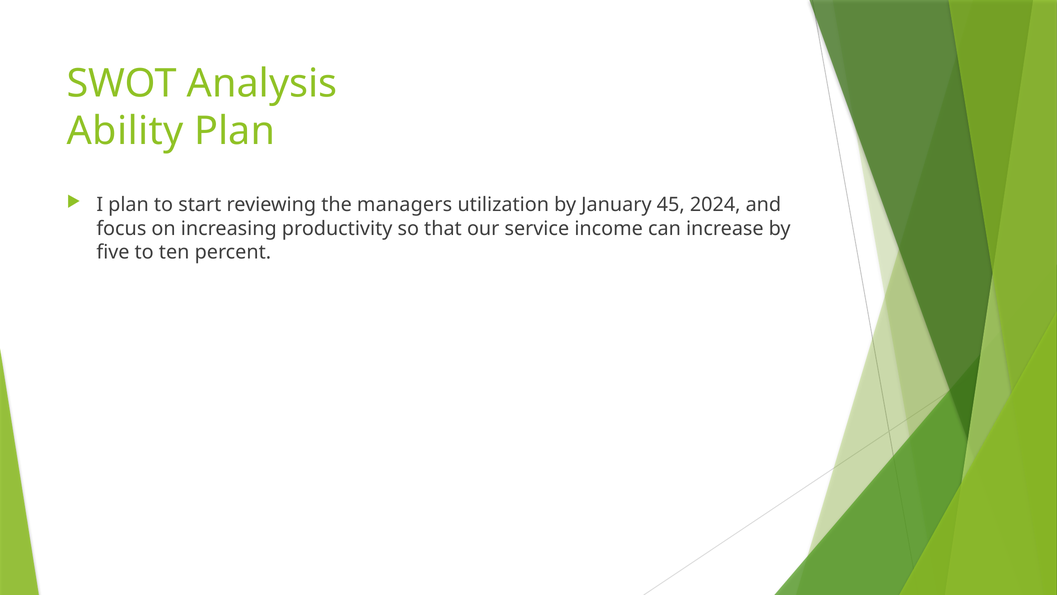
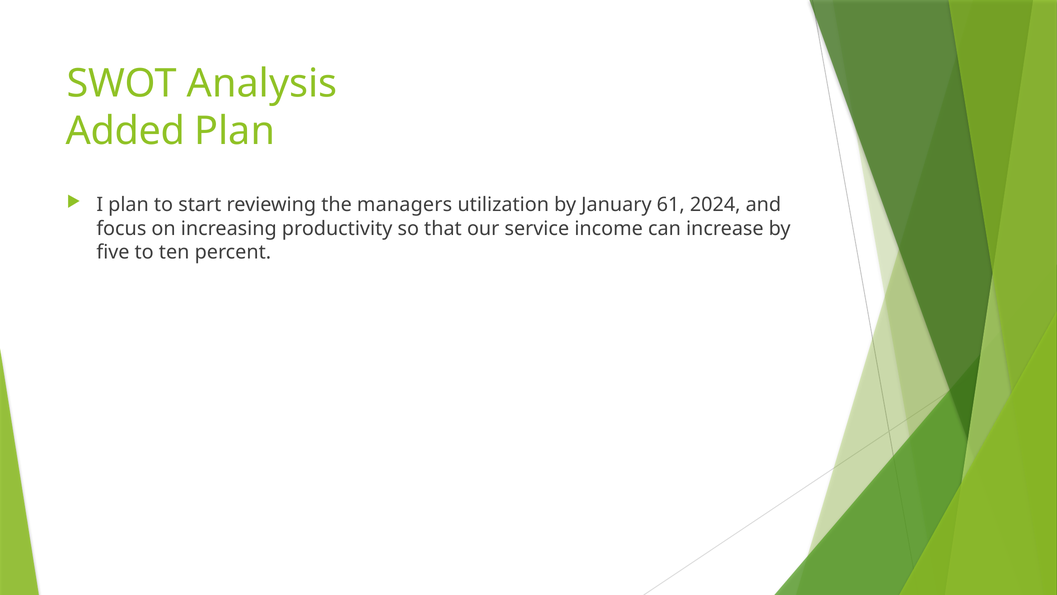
Ability: Ability -> Added
45: 45 -> 61
